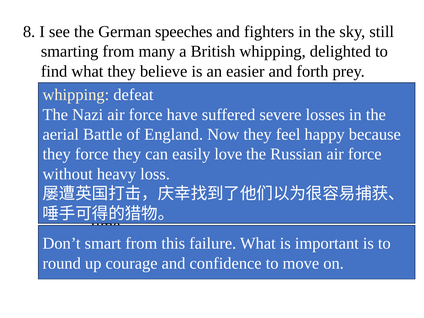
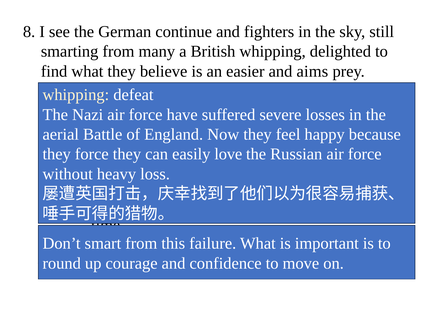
speeches: speeches -> continue
forth: forth -> aims
